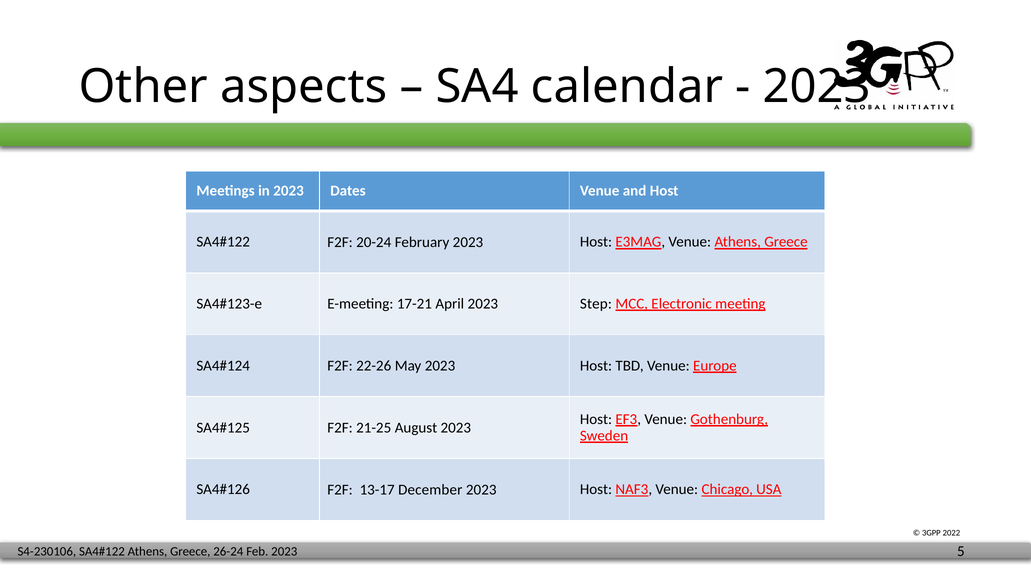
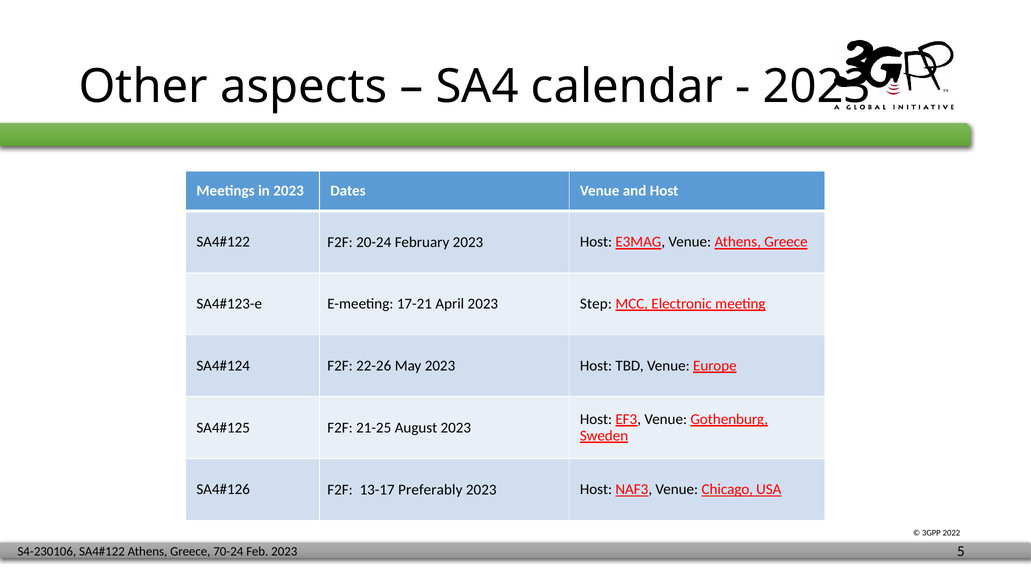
December: December -> Preferably
26-24: 26-24 -> 70-24
